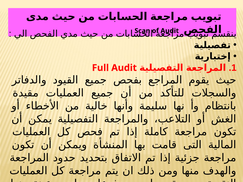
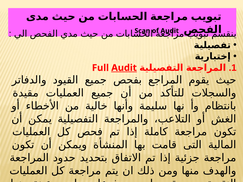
Audit at (124, 68) underline: none -> present
